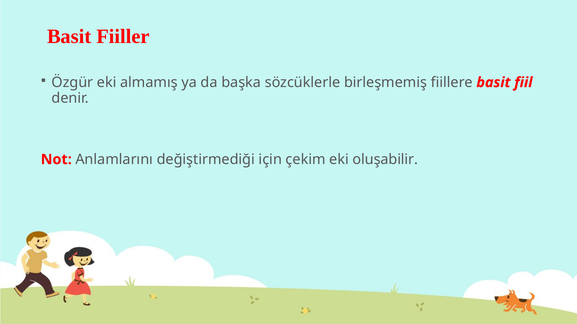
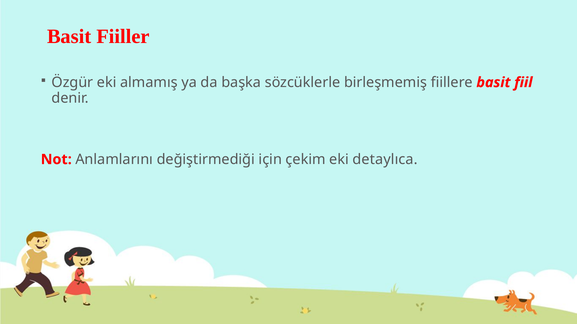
oluşabilir: oluşabilir -> detaylıca
